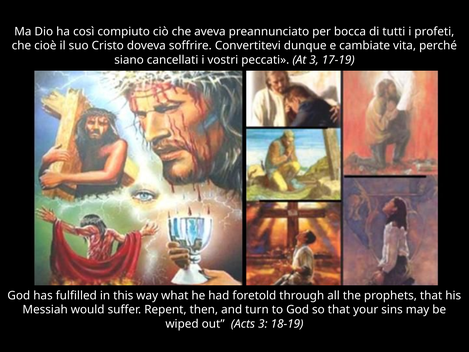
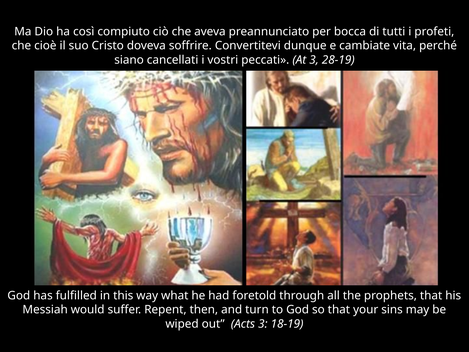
17-19: 17-19 -> 28-19
